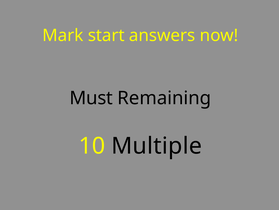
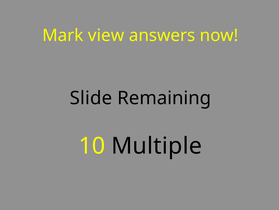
start: start -> view
Must: Must -> Slide
